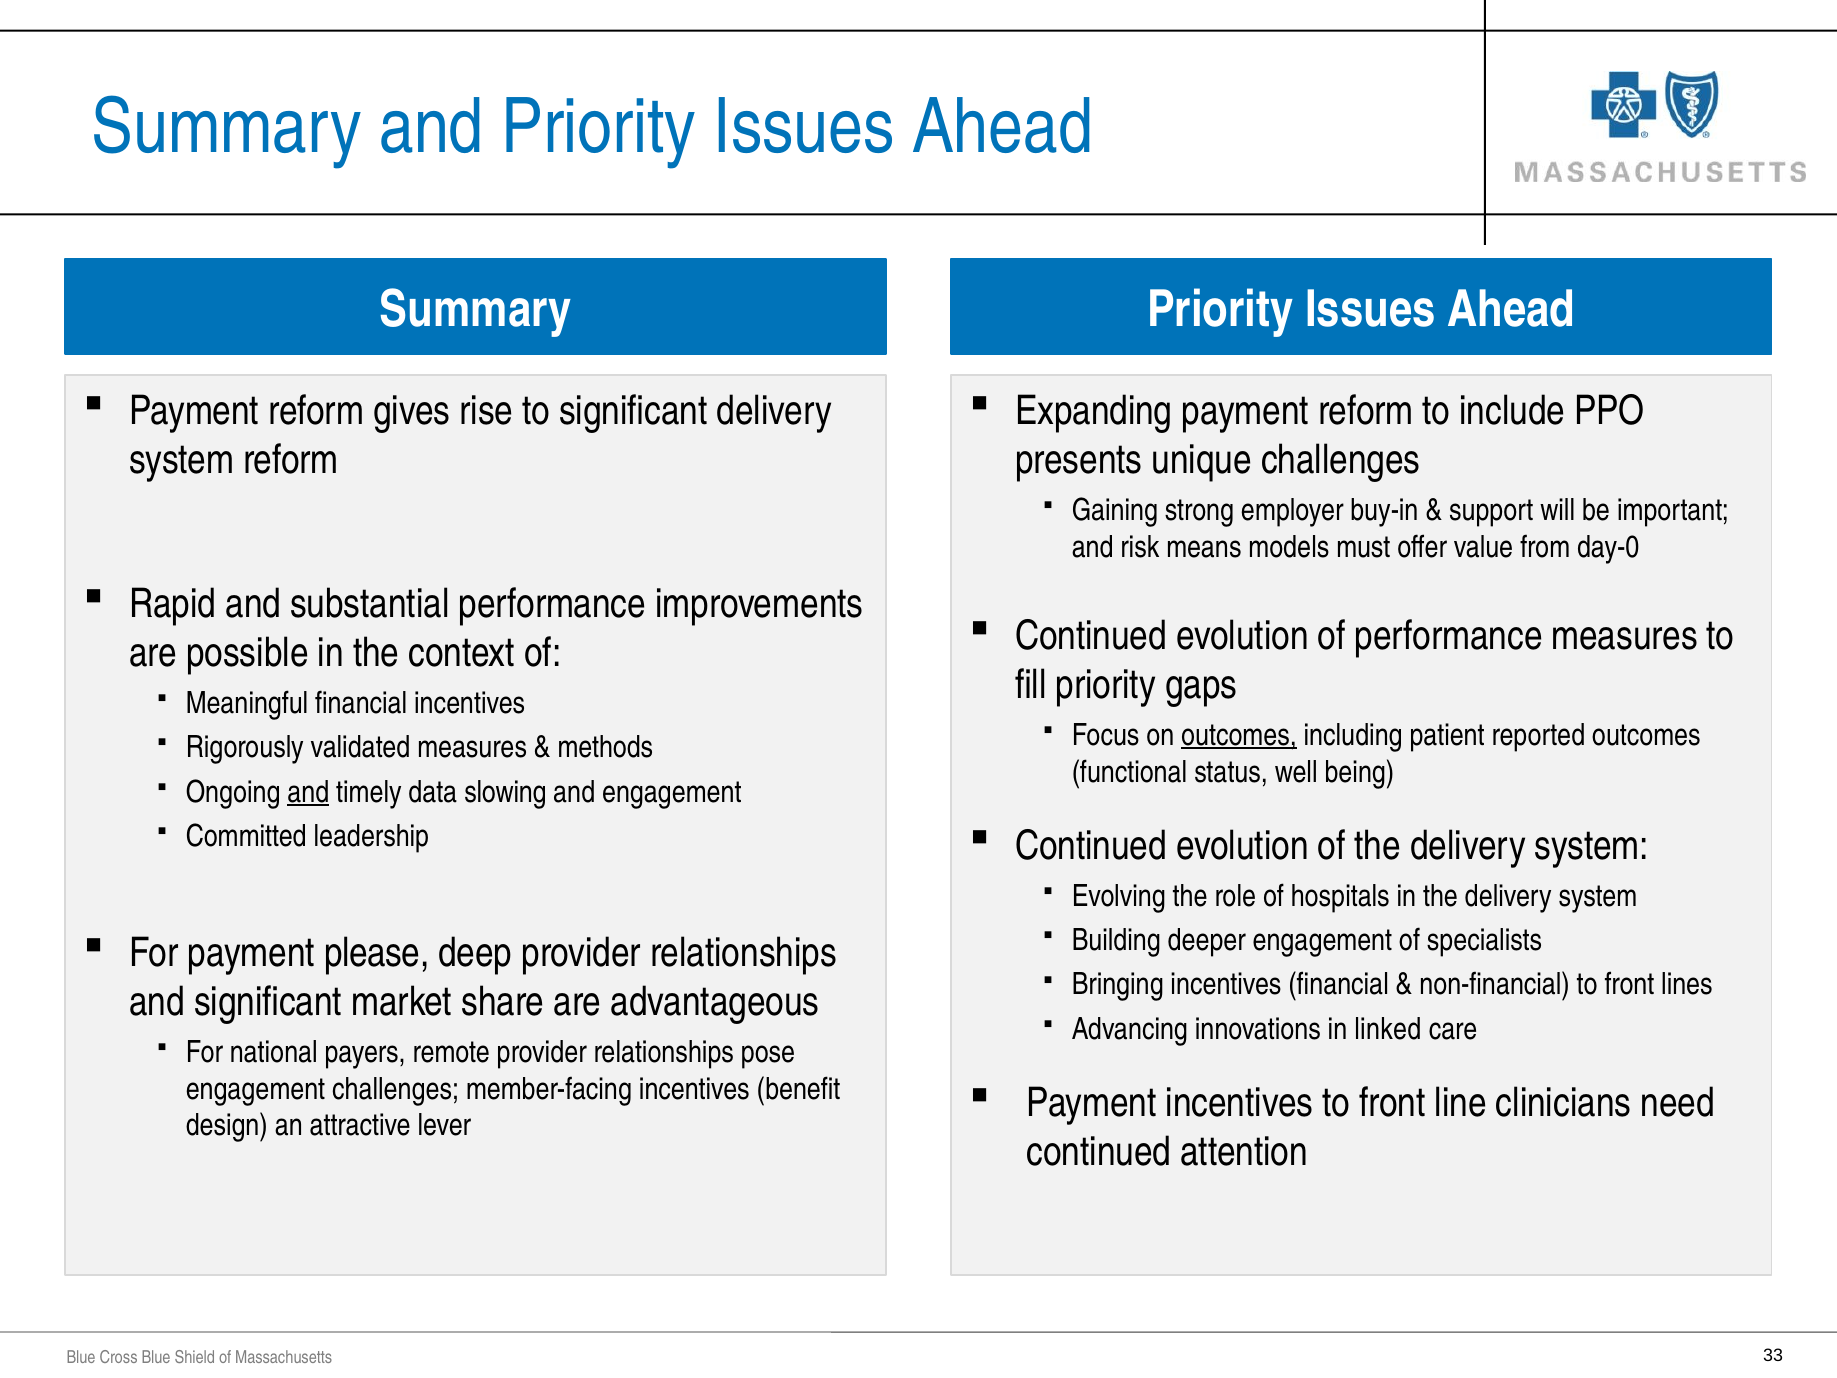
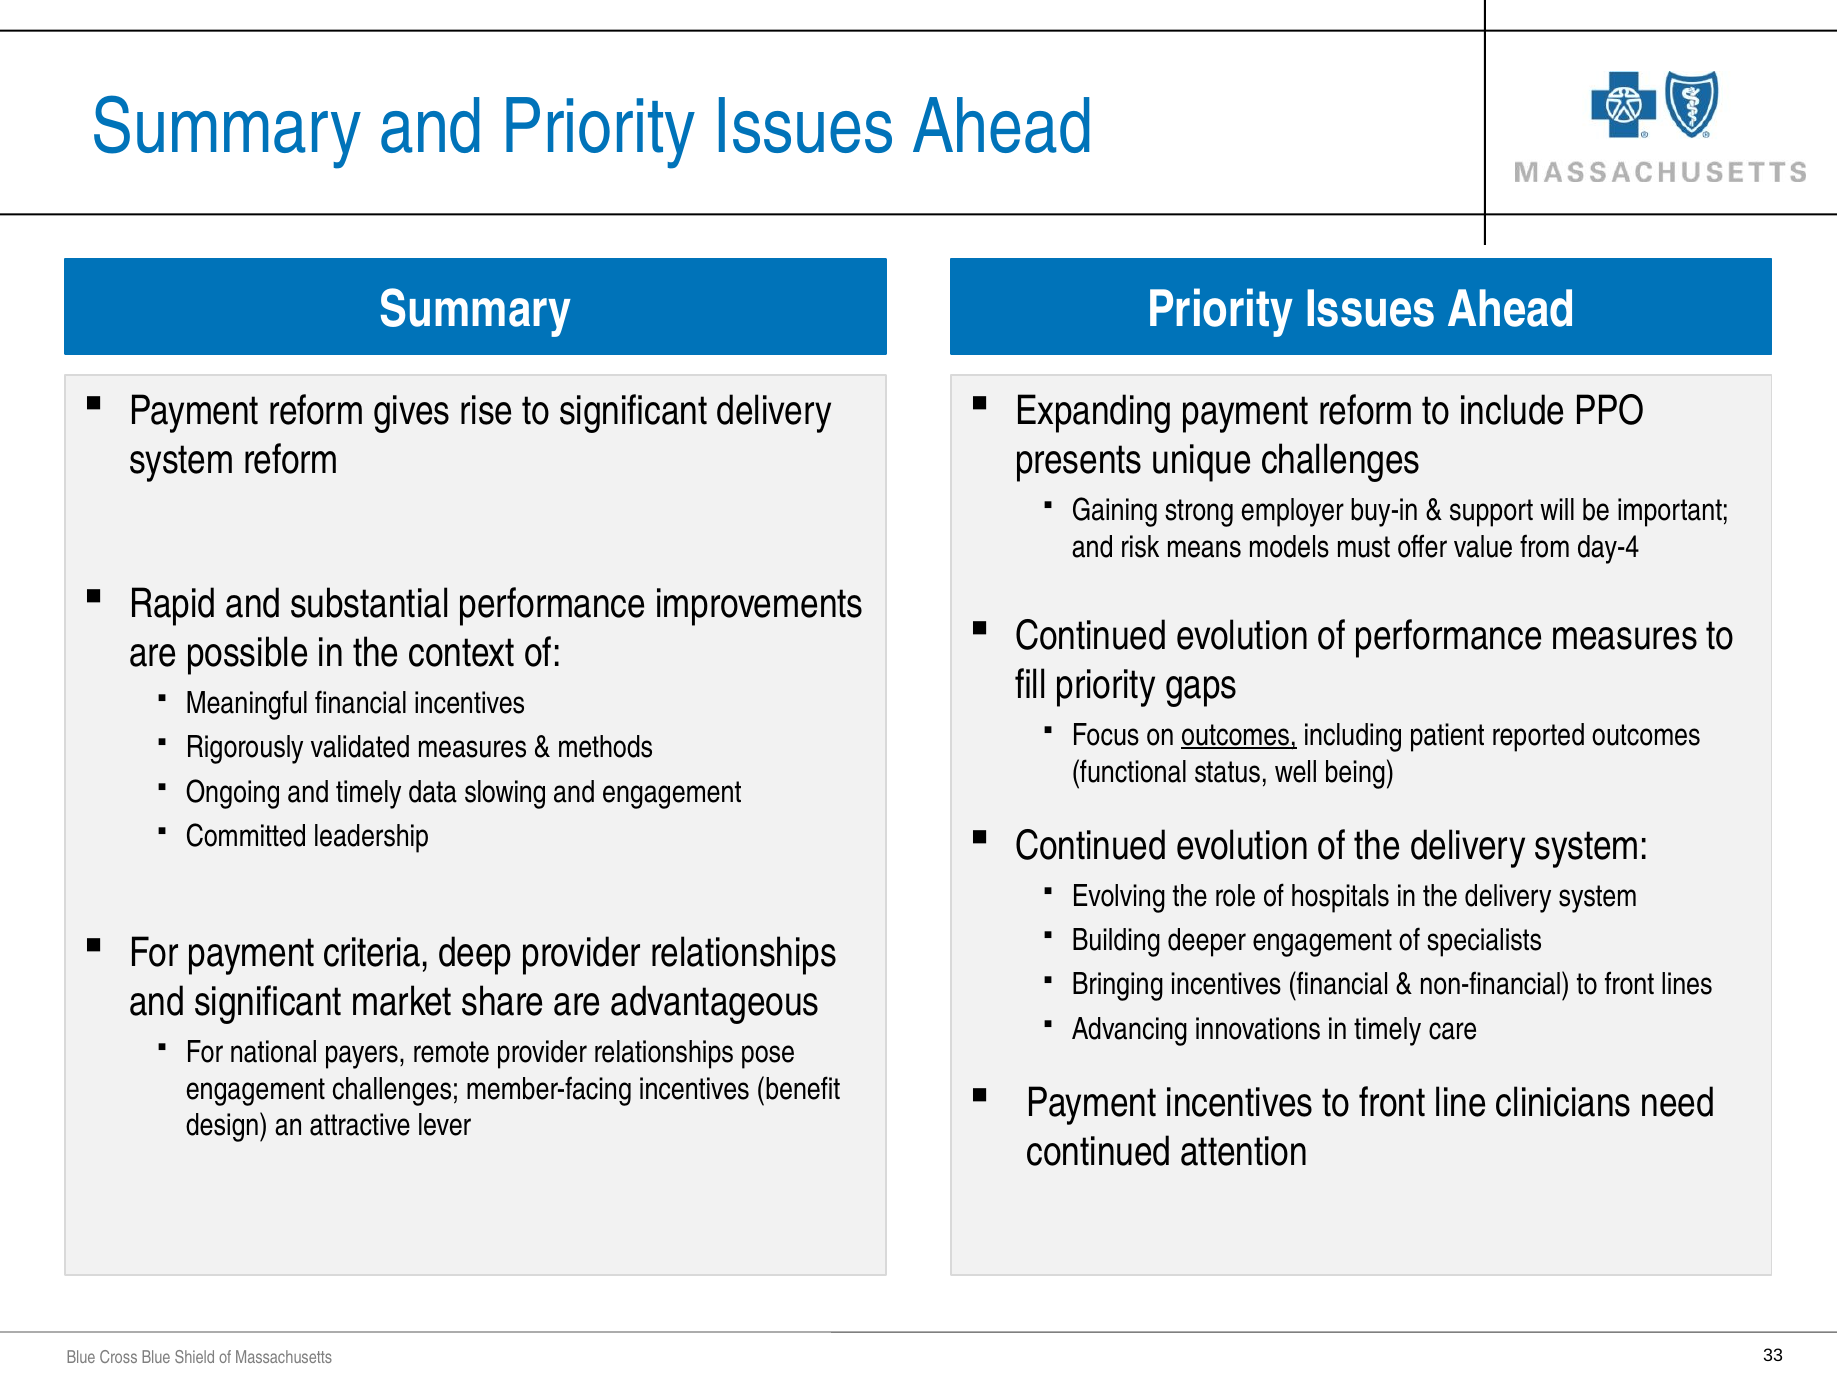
day-0: day-0 -> day-4
and at (308, 792) underline: present -> none
please: please -> criteria
in linked: linked -> timely
